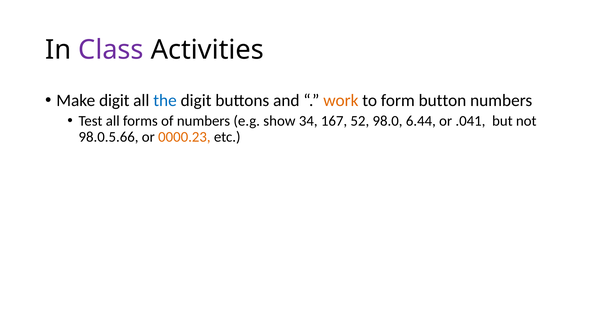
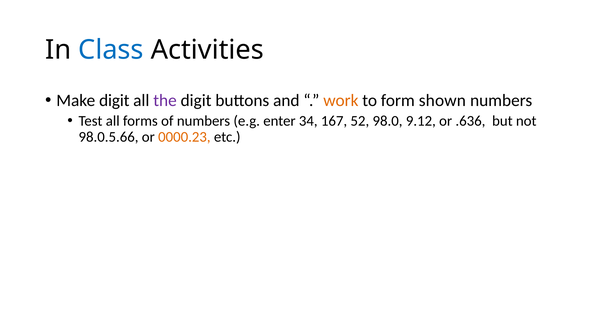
Class colour: purple -> blue
the colour: blue -> purple
button: button -> shown
show: show -> enter
6.44: 6.44 -> 9.12
.041: .041 -> .636
